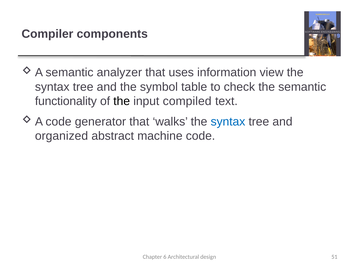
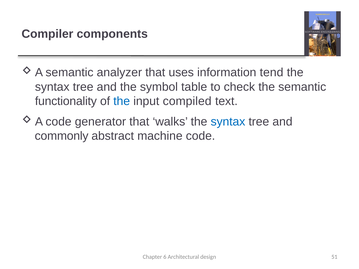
view: view -> tend
the at (122, 101) colour: black -> blue
organized: organized -> commonly
